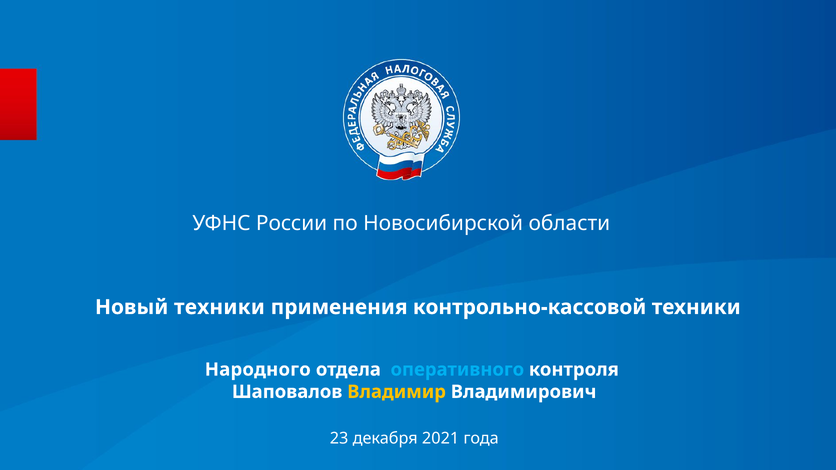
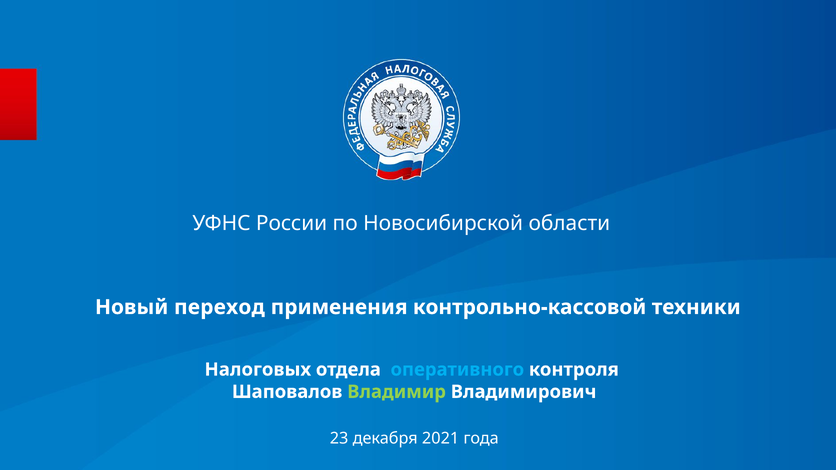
Новый техники: техники -> переход
Народного: Народного -> Налоговых
Владимир colour: yellow -> light green
